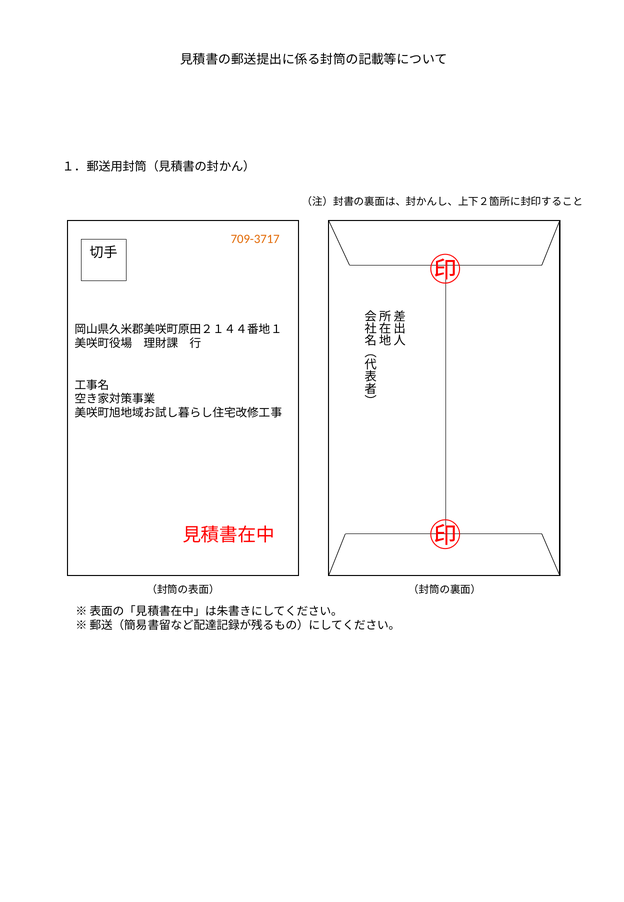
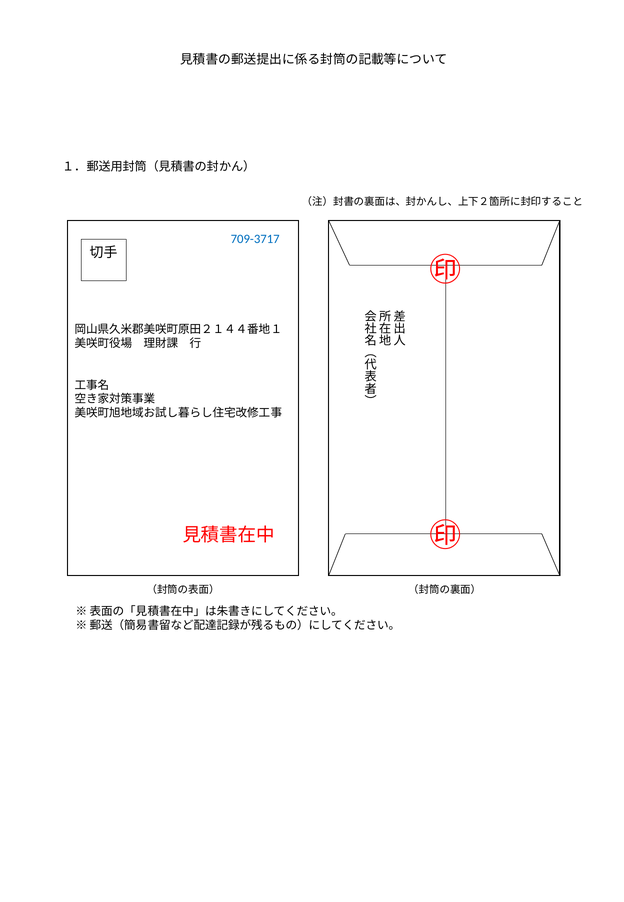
709-3717 colour: orange -> blue
